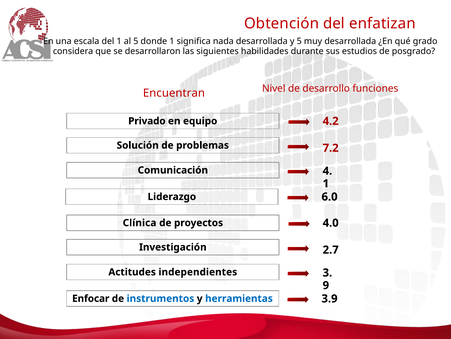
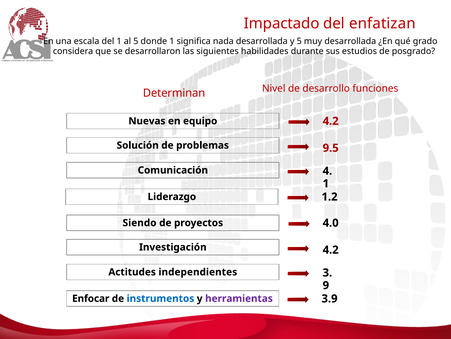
Obtención: Obtención -> Impactado
Encuentran: Encuentran -> Determinan
Privado: Privado -> Nuevas
7.2: 7.2 -> 9.5
6.0: 6.0 -> 1.2
Clínica: Clínica -> Siendo
2.7 at (331, 249): 2.7 -> 4.2
herramientas colour: blue -> purple
